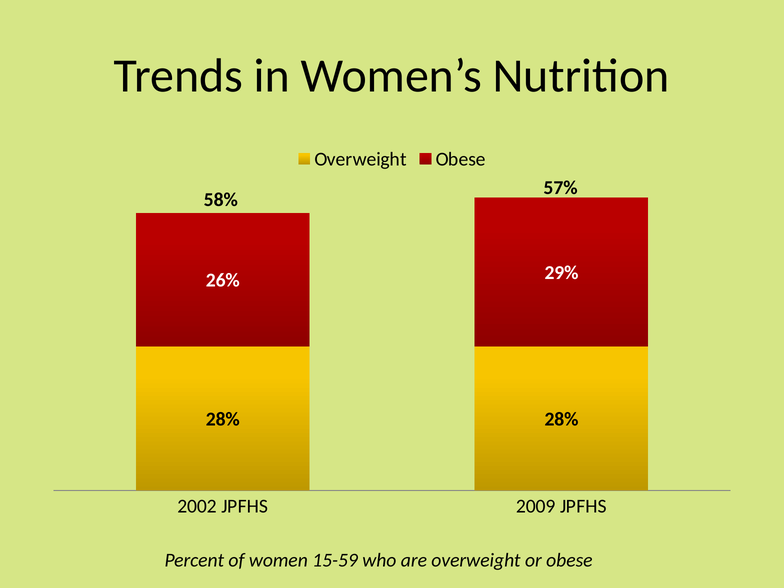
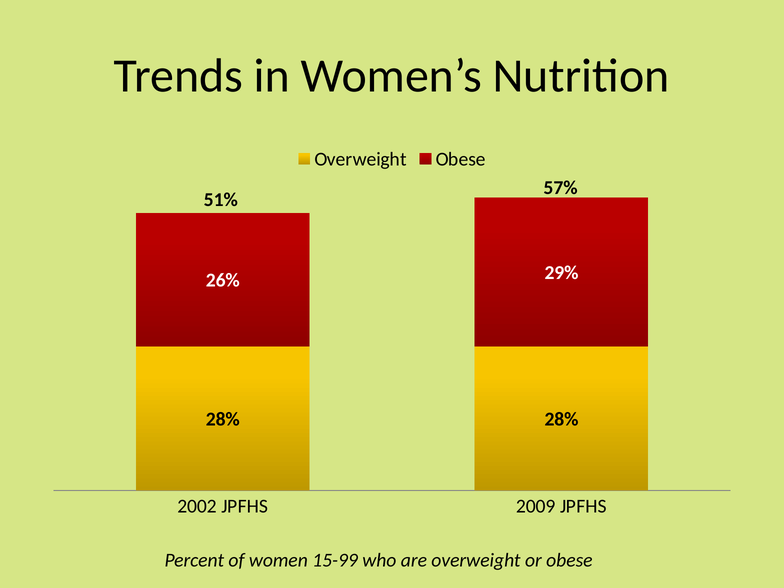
58%: 58% -> 51%
15-59: 15-59 -> 15-99
